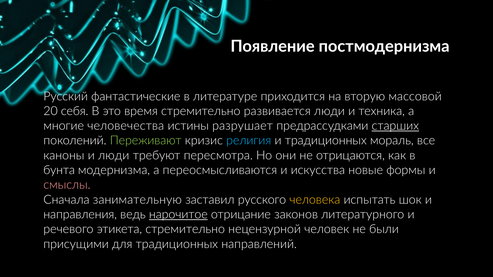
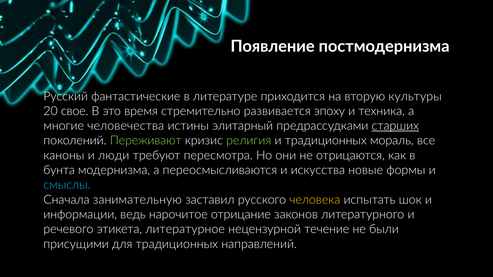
массовой: массовой -> культуры
себя: себя -> свое
развивается люди: люди -> эпоху
разрушает: разрушает -> элитарный
религия colour: light blue -> light green
смыслы colour: pink -> light blue
направления: направления -> информации
нарочитое underline: present -> none
этикета стремительно: стремительно -> литературное
человек: человек -> течение
